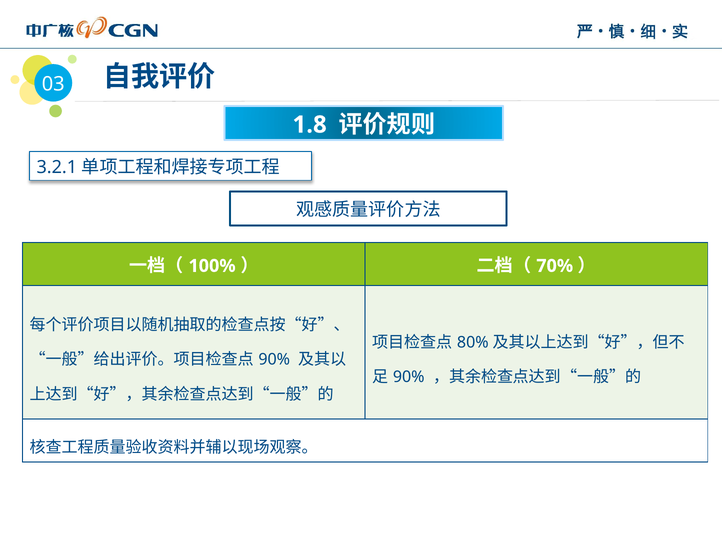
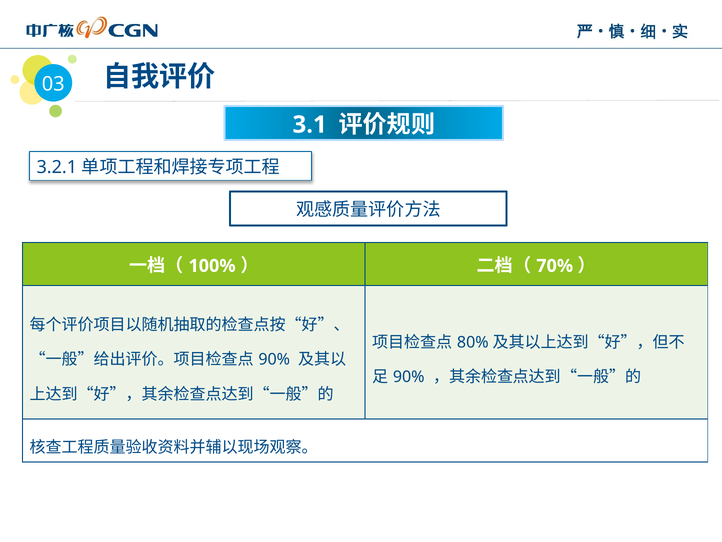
1.8: 1.8 -> 3.1
